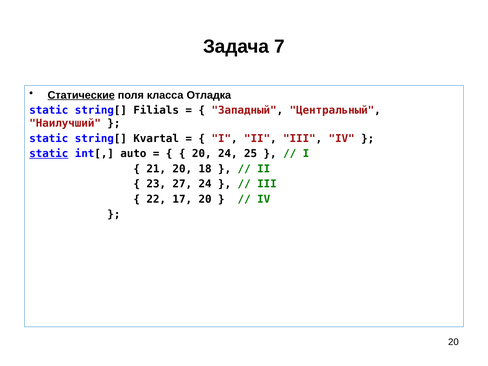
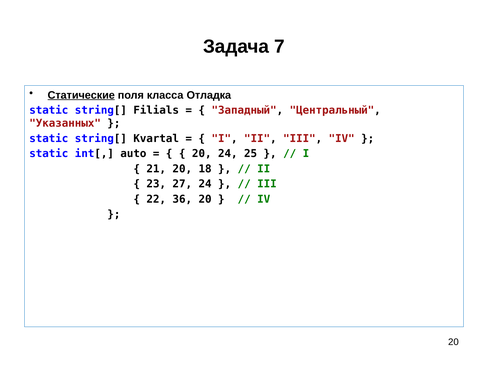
Наилучший: Наилучший -> Указанных
static at (49, 154) underline: present -> none
17: 17 -> 36
